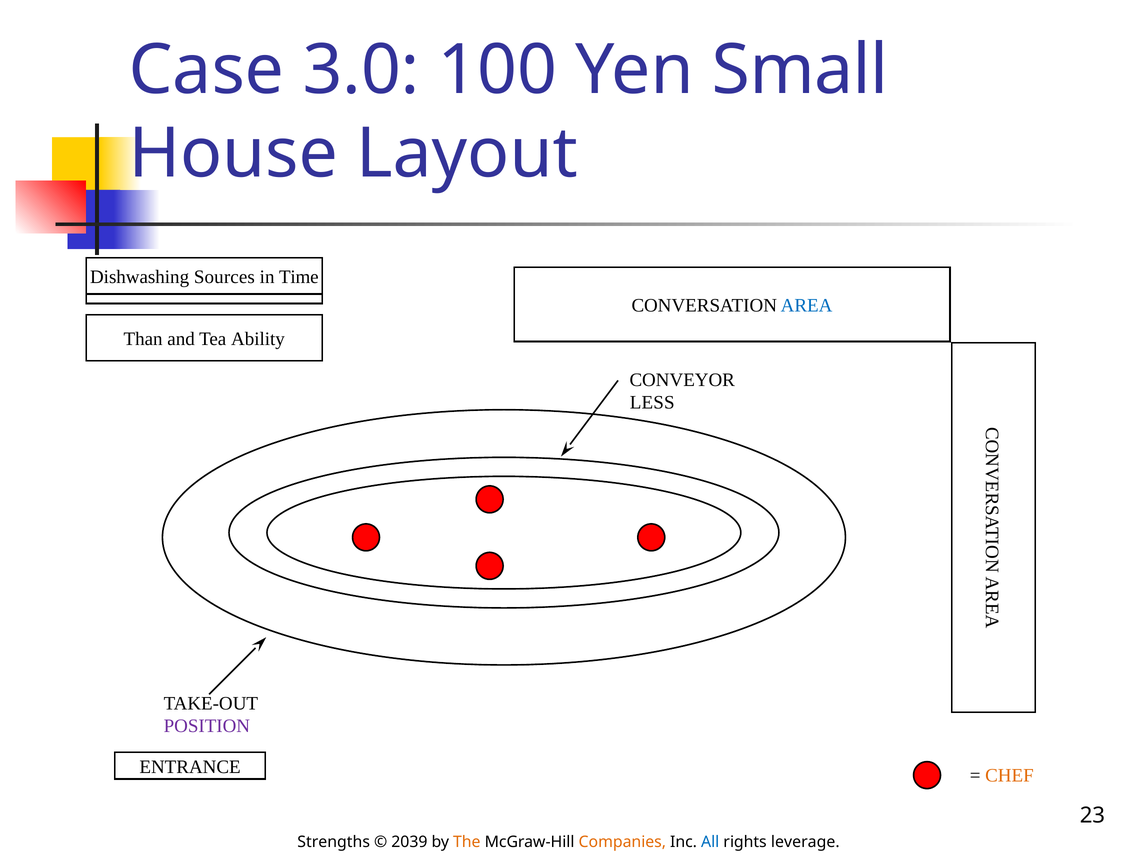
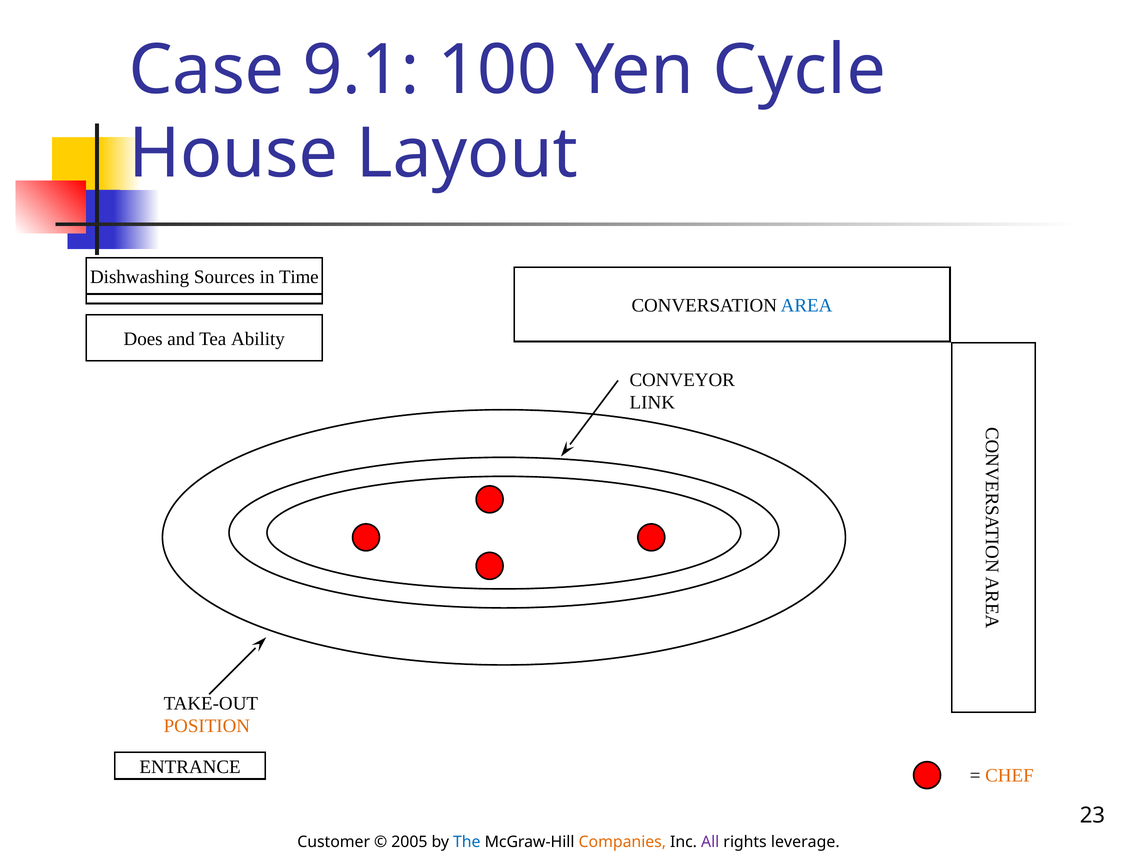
3.0: 3.0 -> 9.1
Small: Small -> Cycle
Than: Than -> Does
LESS: LESS -> LINK
POSITION colour: purple -> orange
Strengths: Strengths -> Customer
2039: 2039 -> 2005
The colour: orange -> blue
All colour: blue -> purple
